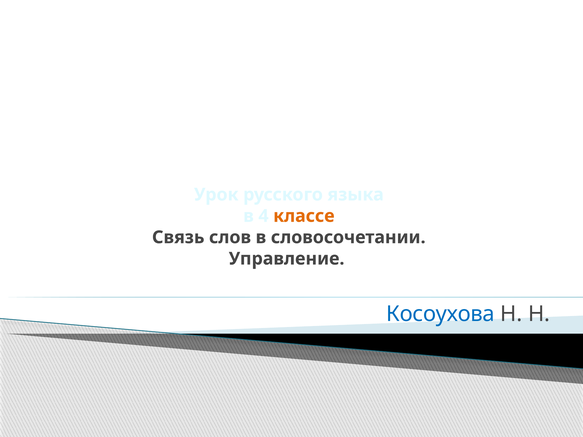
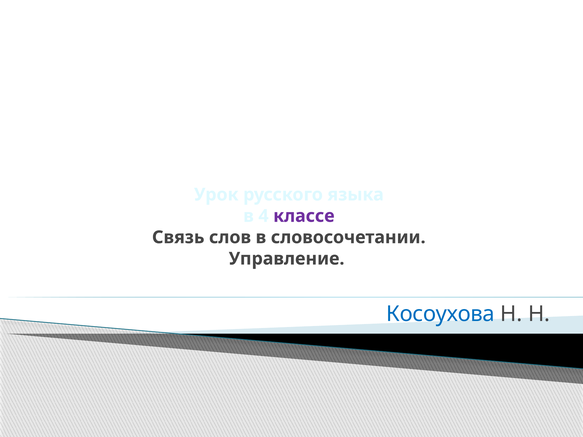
классе colour: orange -> purple
